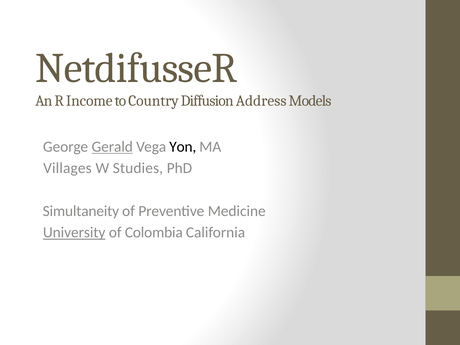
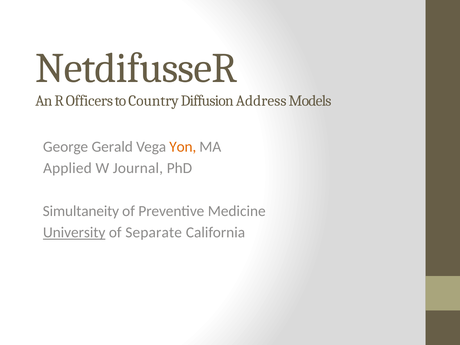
Income: Income -> Officers
Gerald underline: present -> none
Yon colour: black -> orange
Villages: Villages -> Applied
Studies: Studies -> Journal
Colombia: Colombia -> Separate
